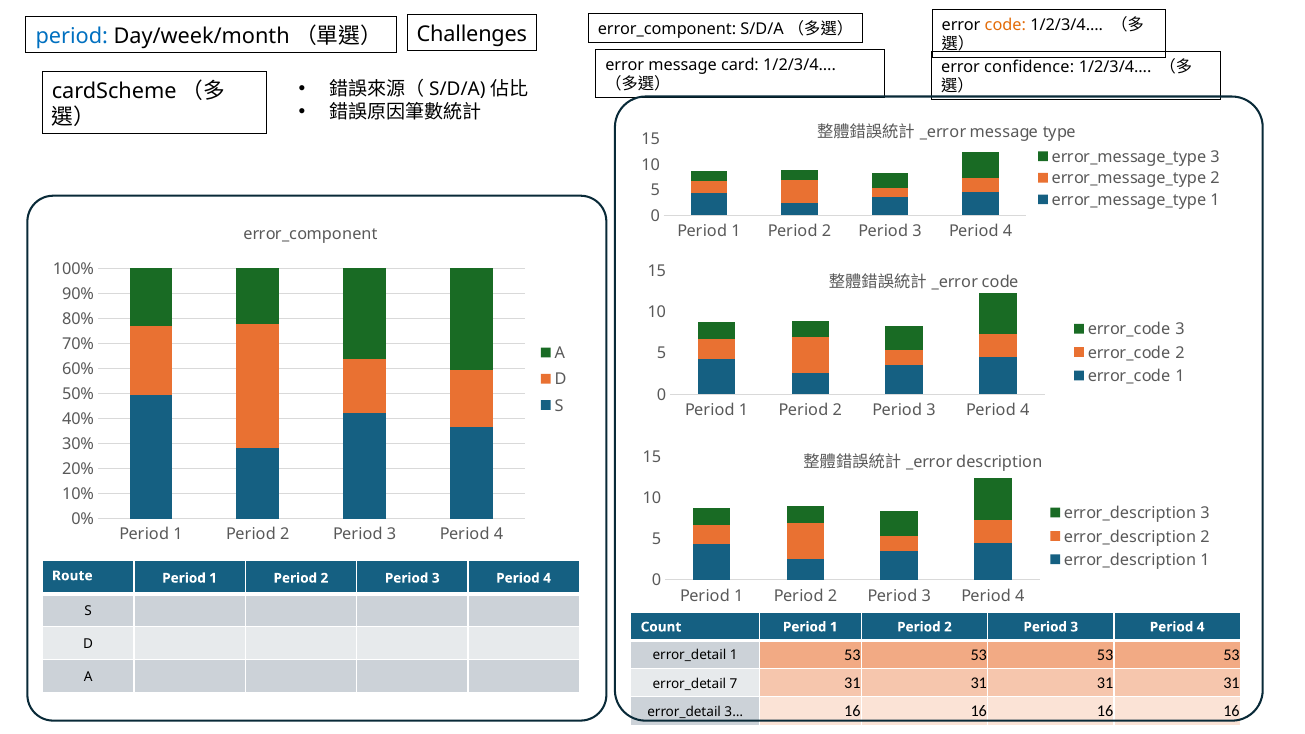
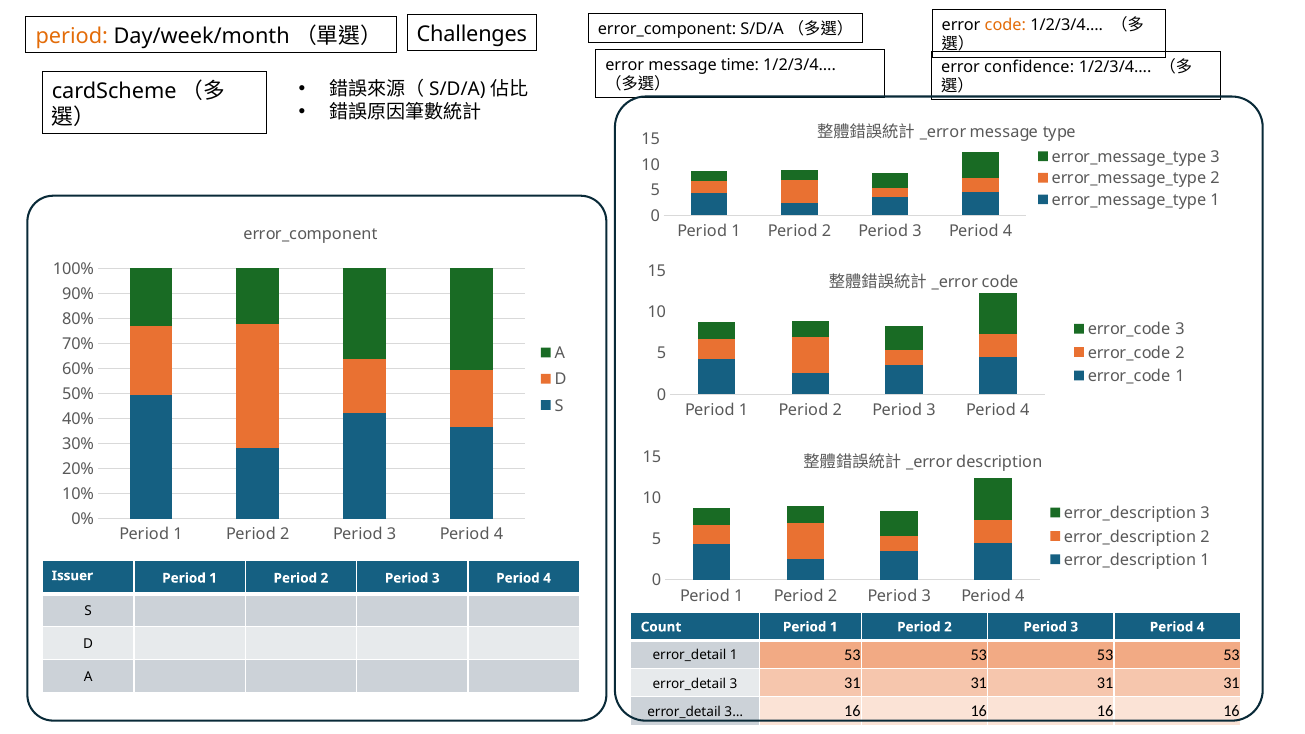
period at (72, 36) colour: blue -> orange
card: card -> time
Route: Route -> Issuer
7 at (734, 684): 7 -> 3
